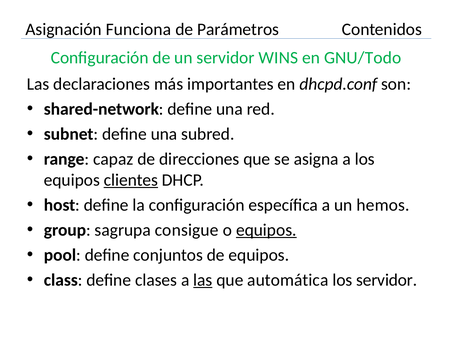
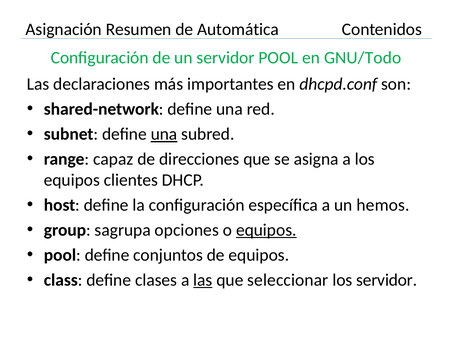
Funciona: Funciona -> Resumen
Parámetros: Parámetros -> Automática
servidor WINS: WINS -> POOL
una at (164, 134) underline: none -> present
clientes underline: present -> none
consigue: consigue -> opciones
automática: automática -> seleccionar
